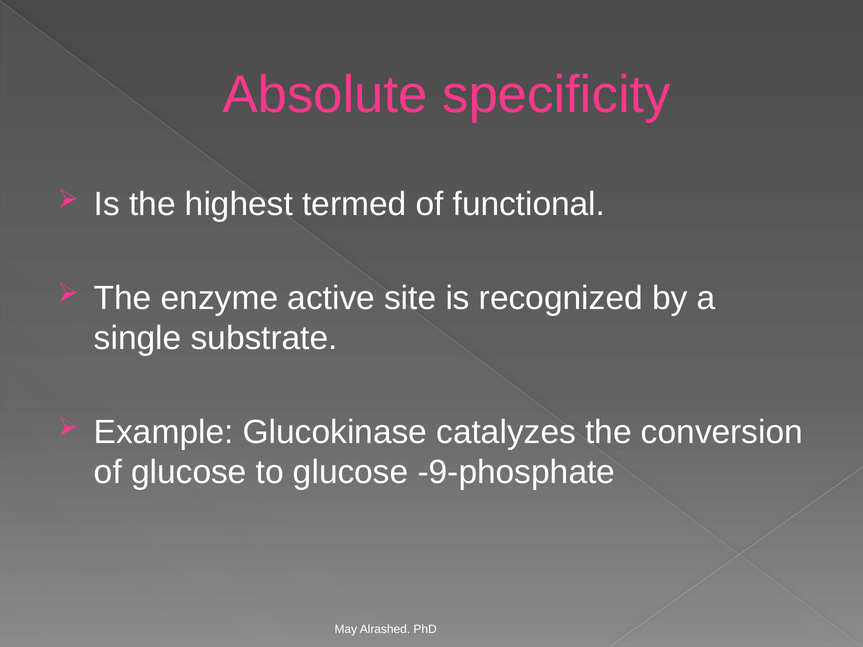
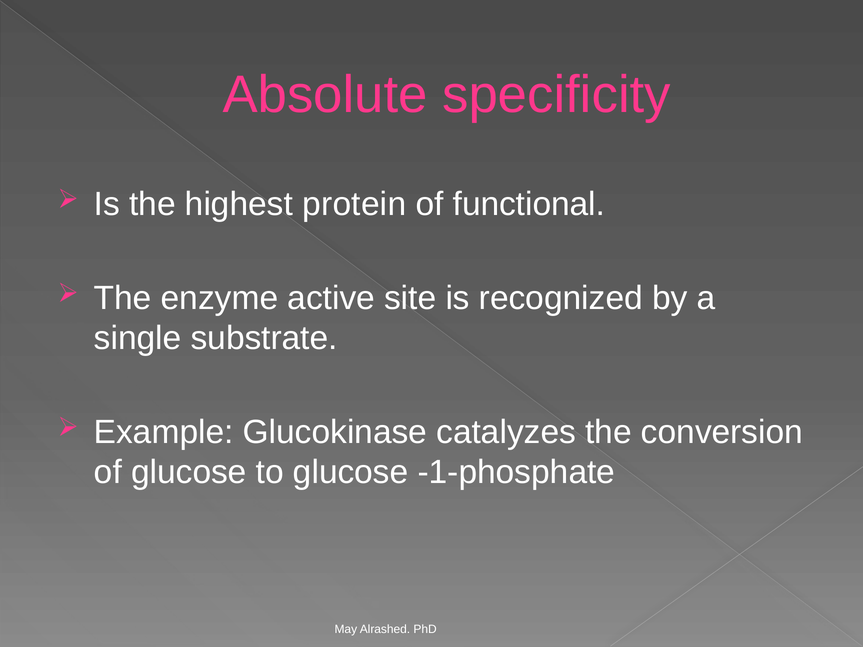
termed: termed -> protein
-9-phosphate: -9-phosphate -> -1-phosphate
